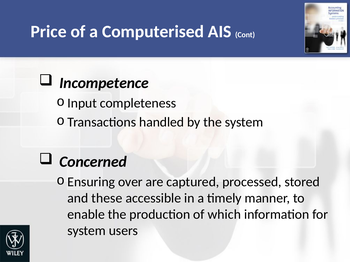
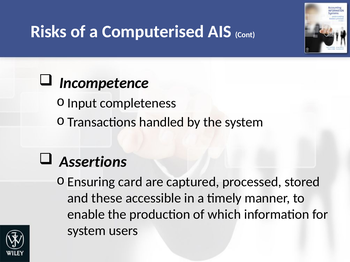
Price: Price -> Risks
Concerned: Concerned -> Assertions
over: over -> card
